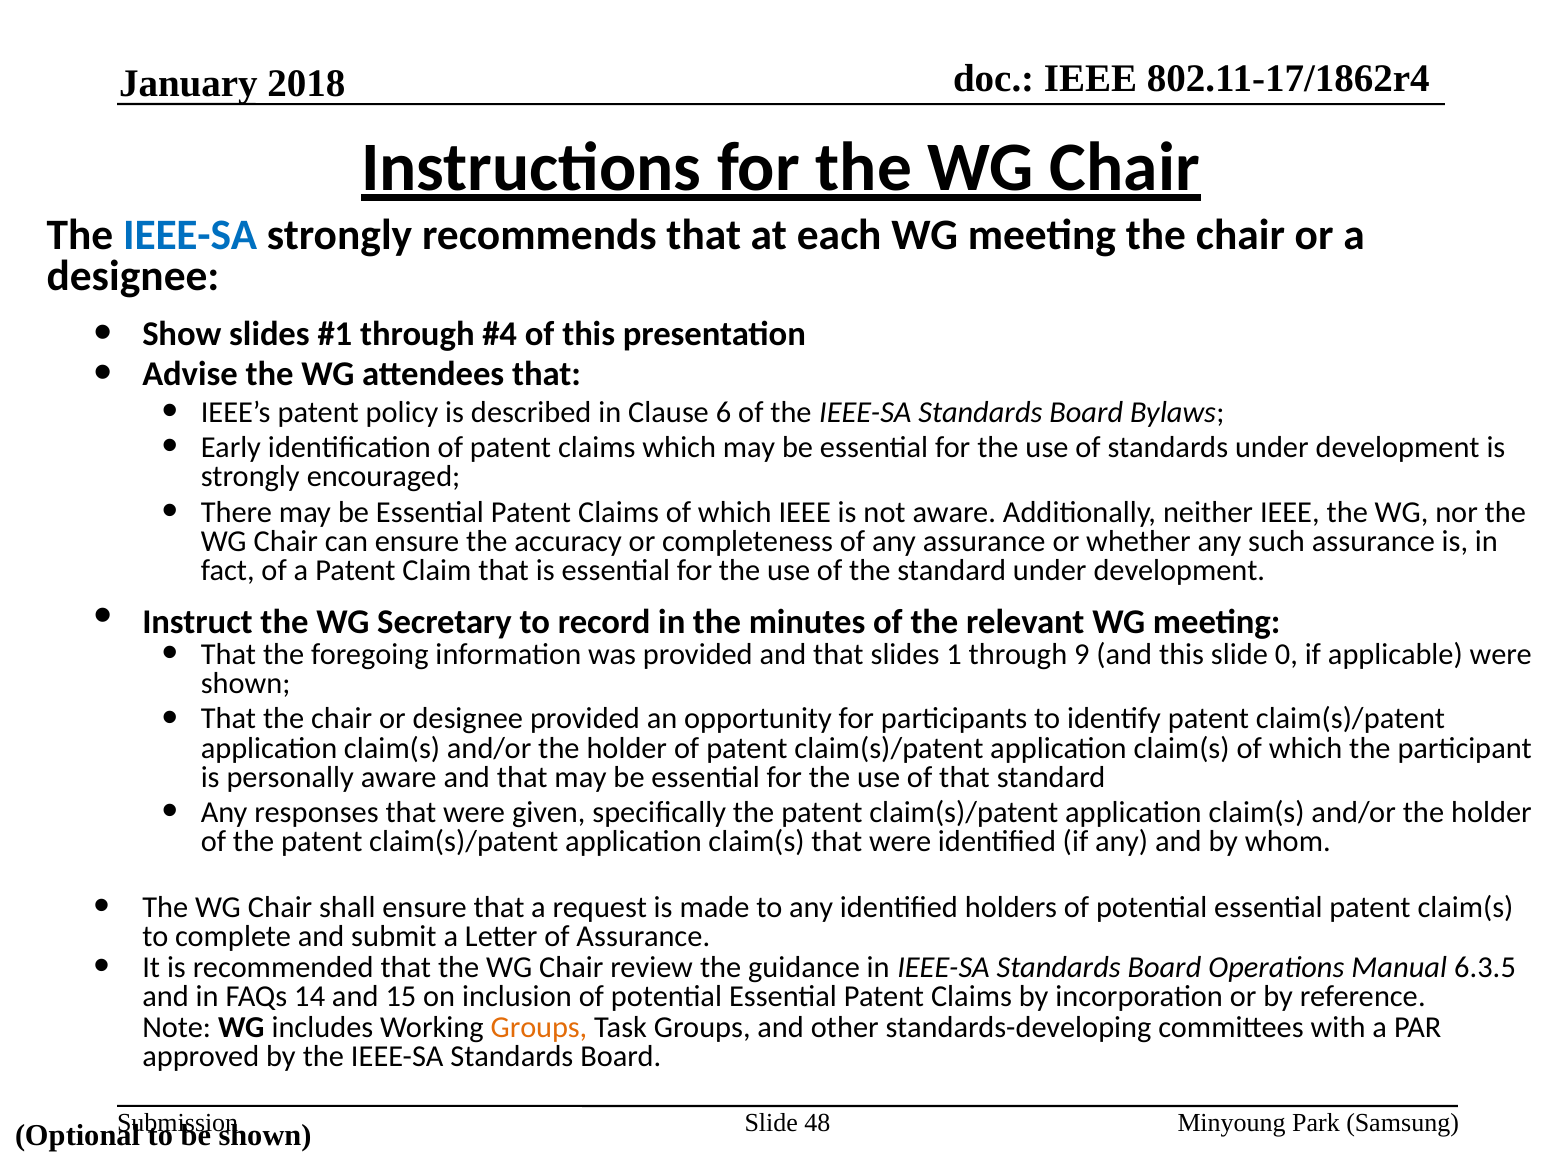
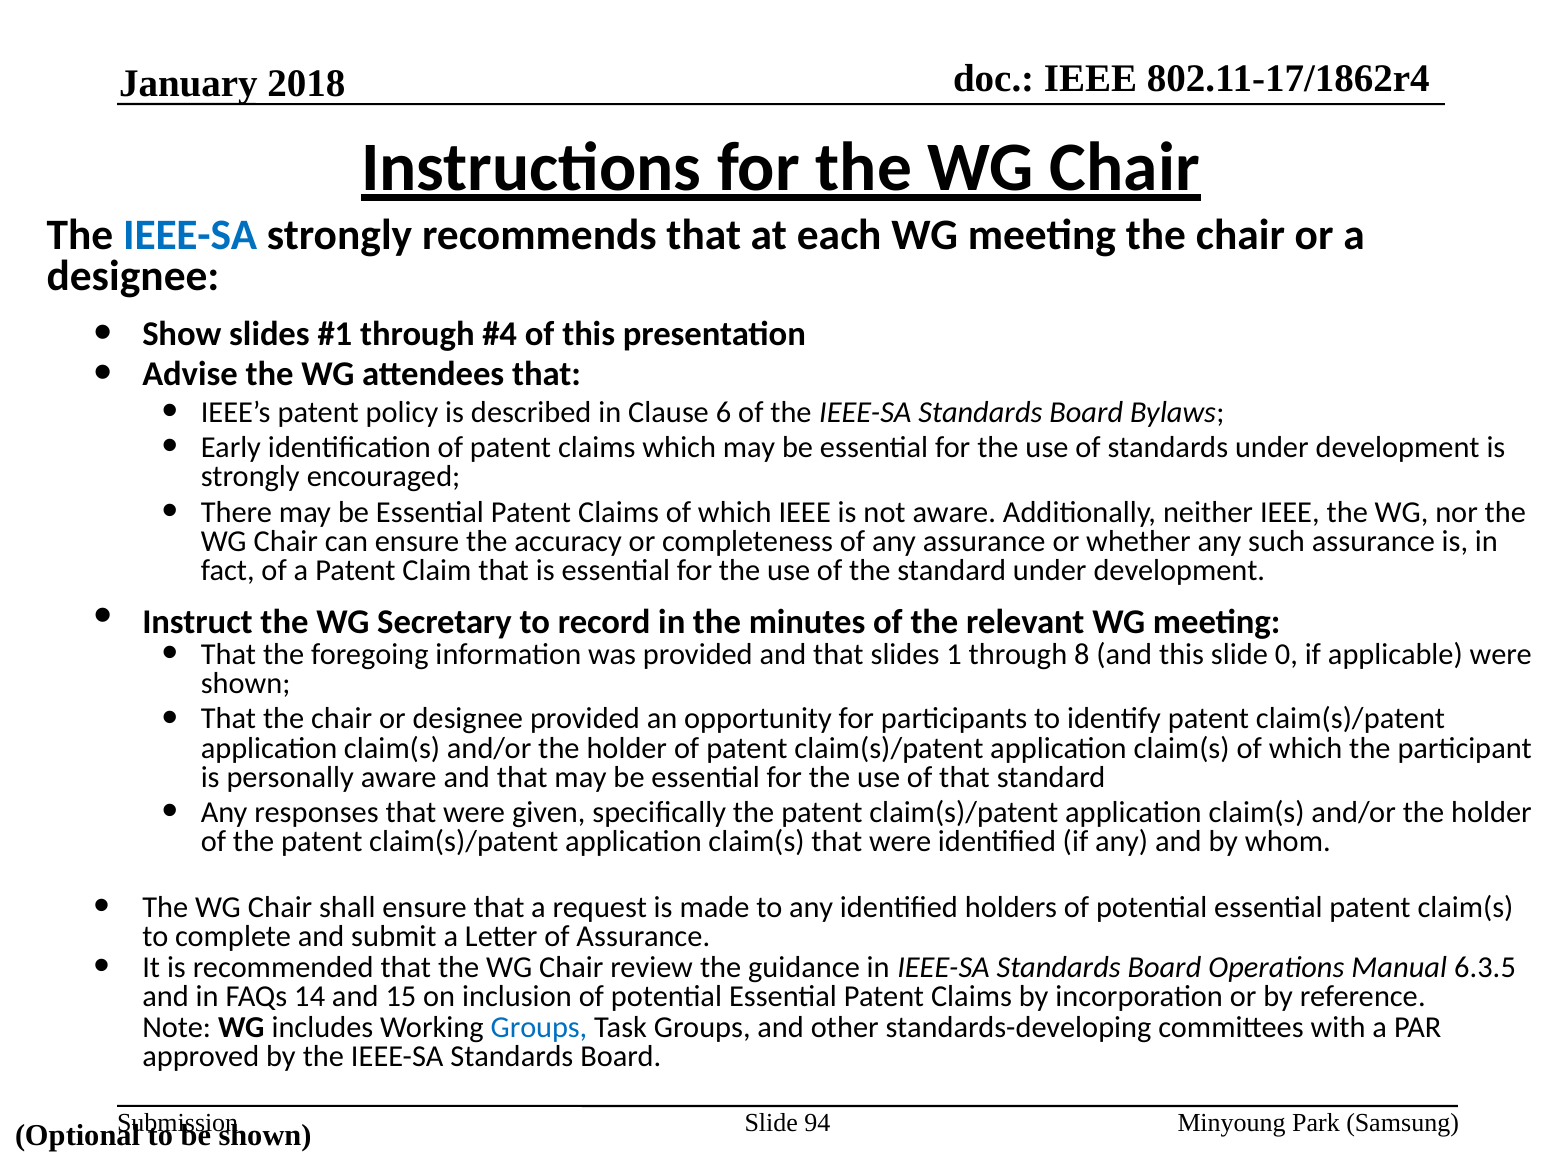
9: 9 -> 8
Groups at (539, 1027) colour: orange -> blue
48: 48 -> 94
